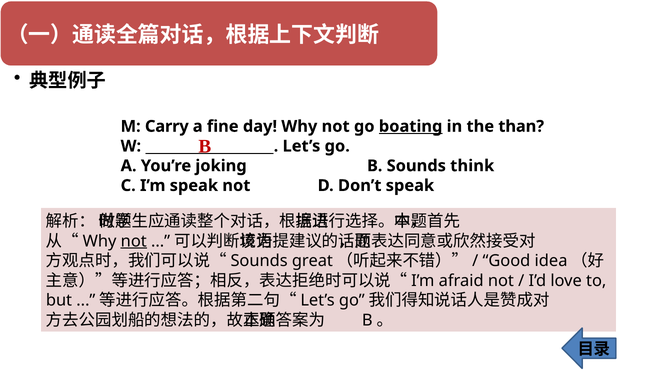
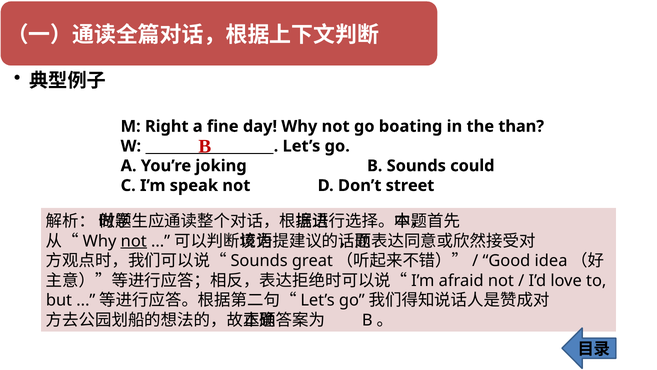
Carry: Carry -> Right
boating underline: present -> none
think: think -> could
Don’t speak: speak -> street
